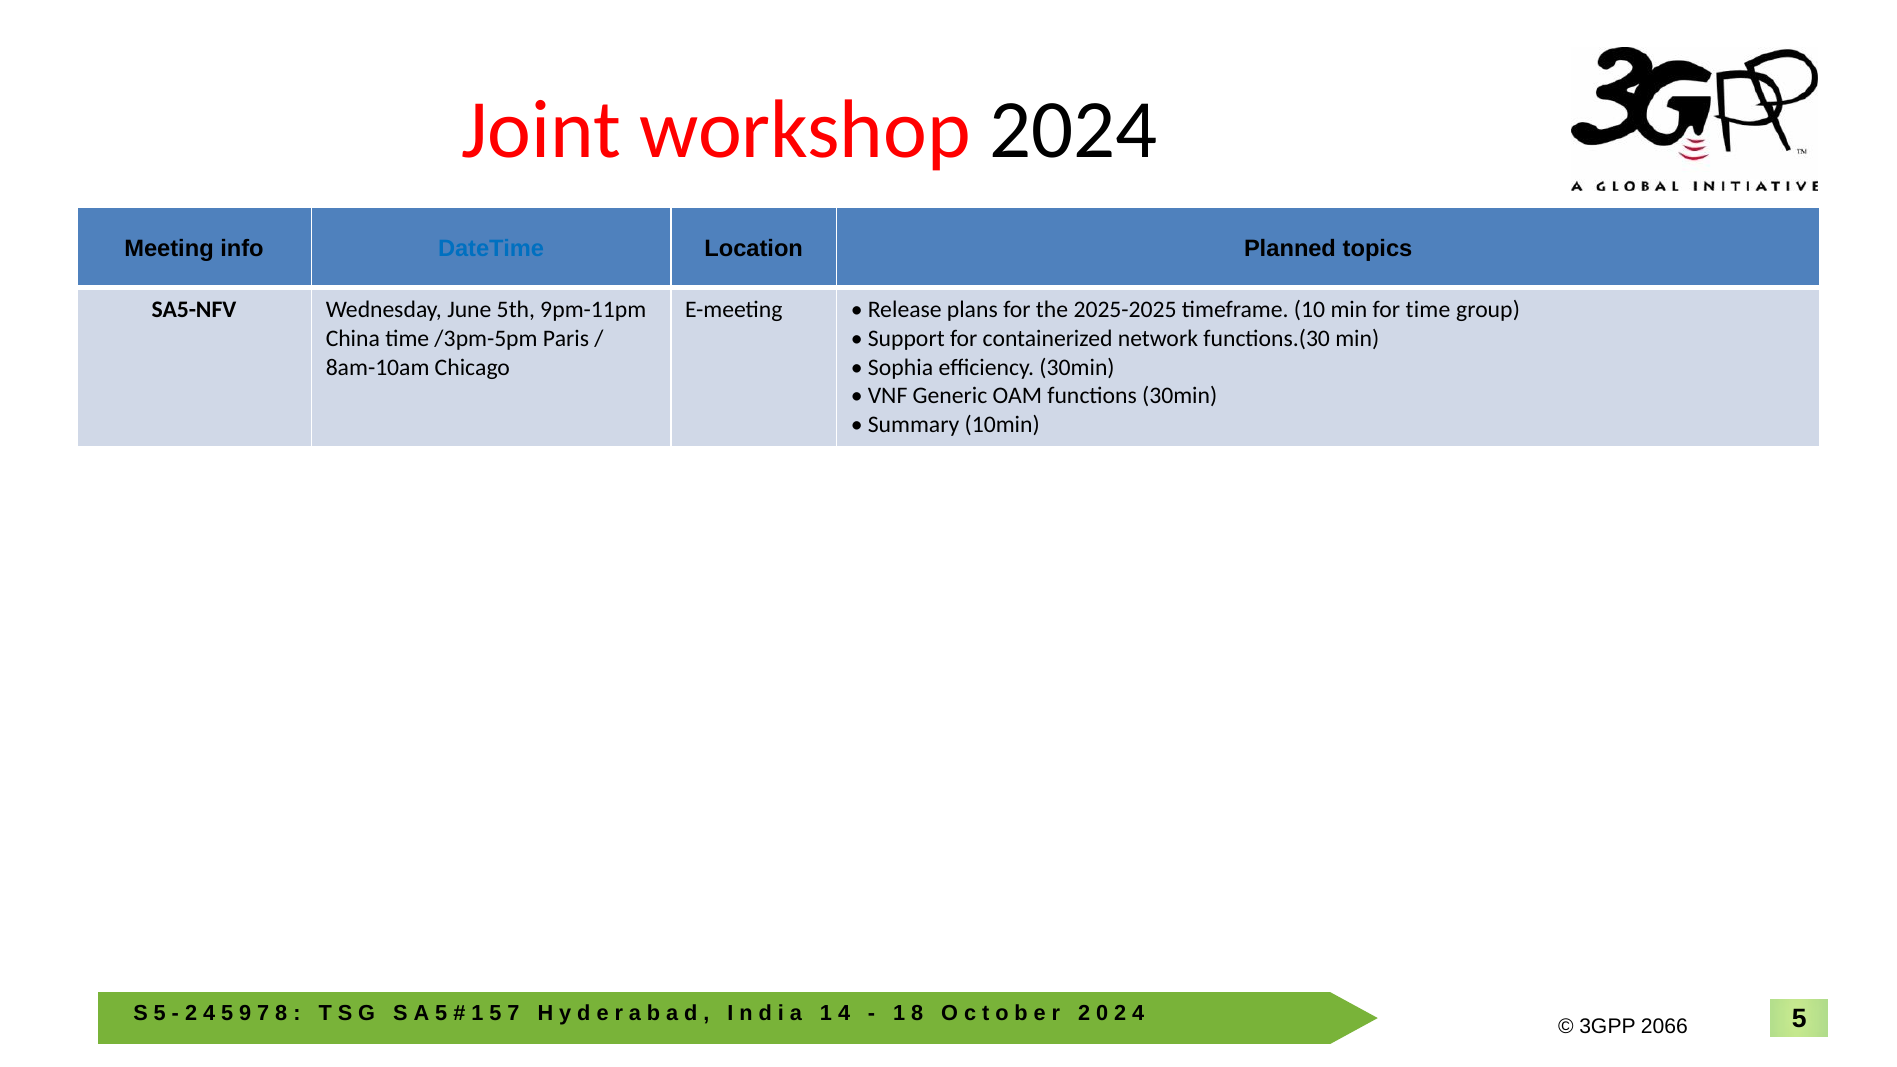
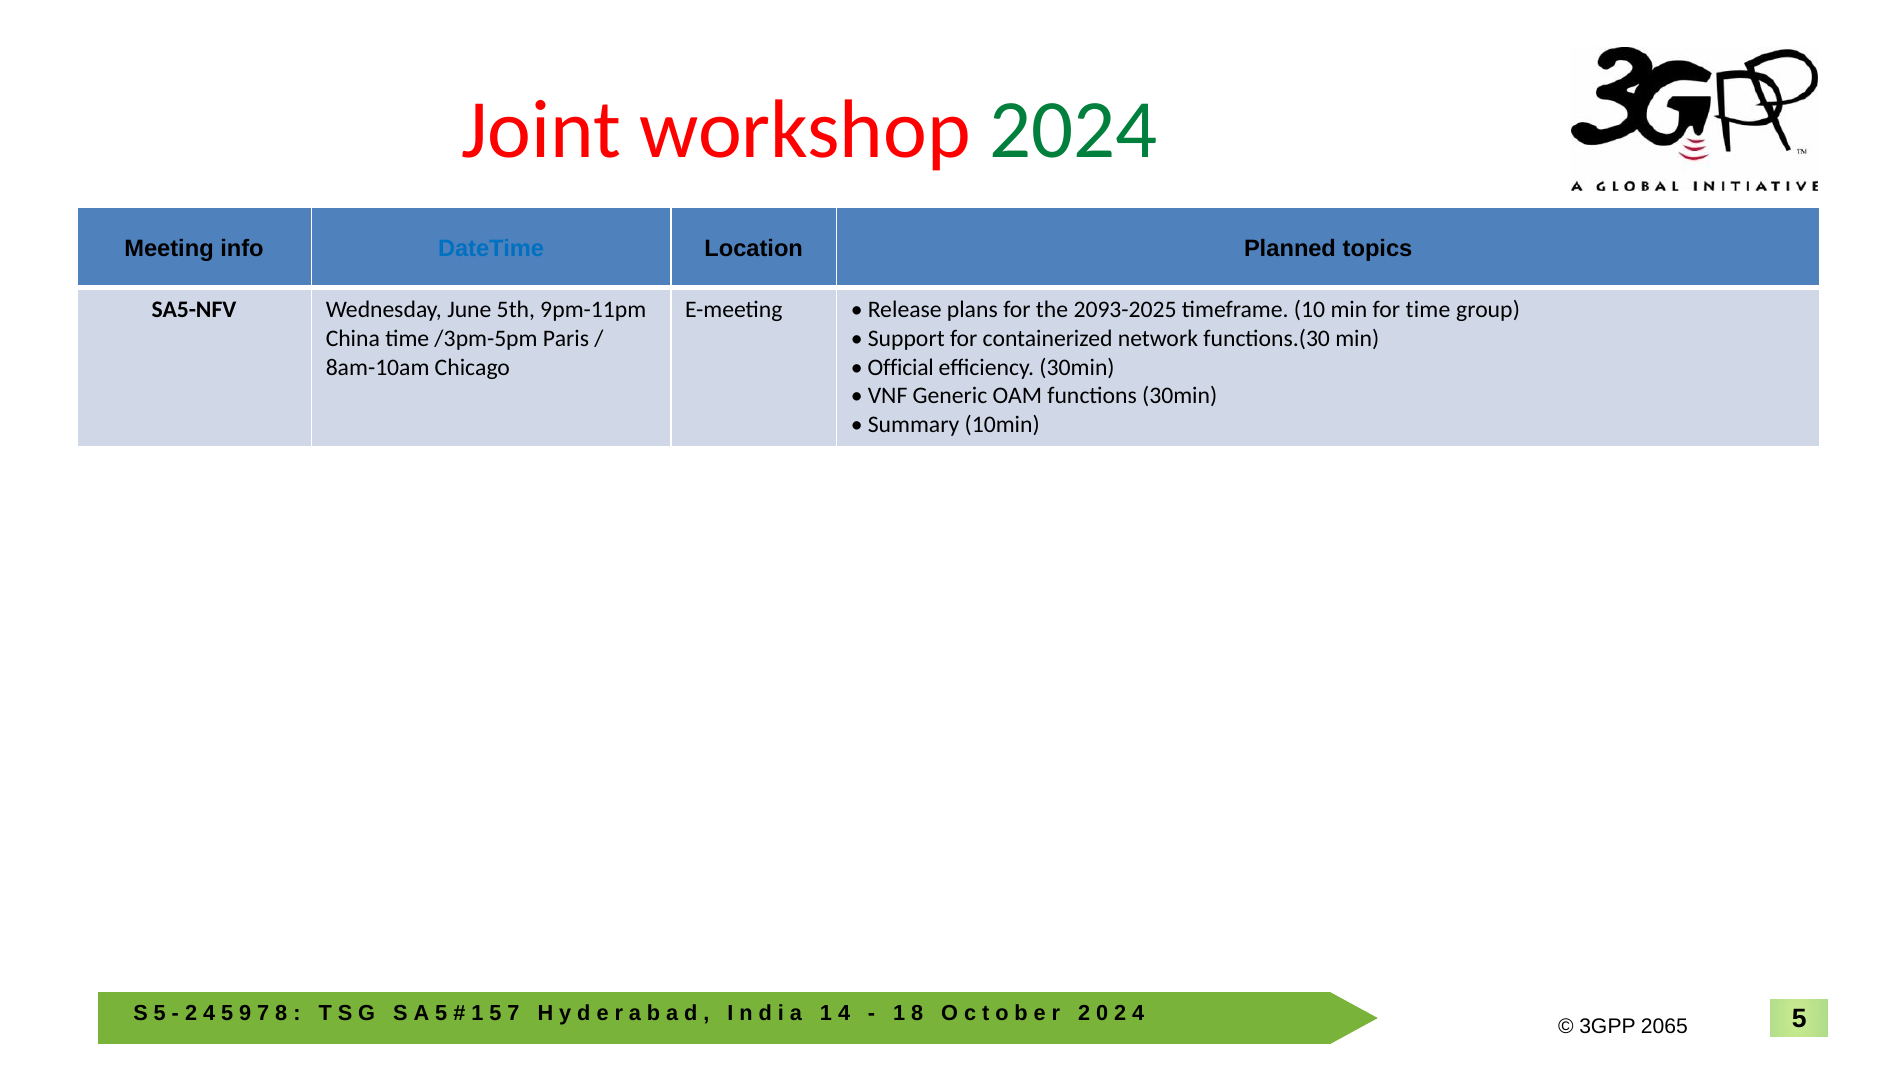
2024 colour: black -> green
2025-2025: 2025-2025 -> 2093-2025
Sophia: Sophia -> Official
2066: 2066 -> 2065
